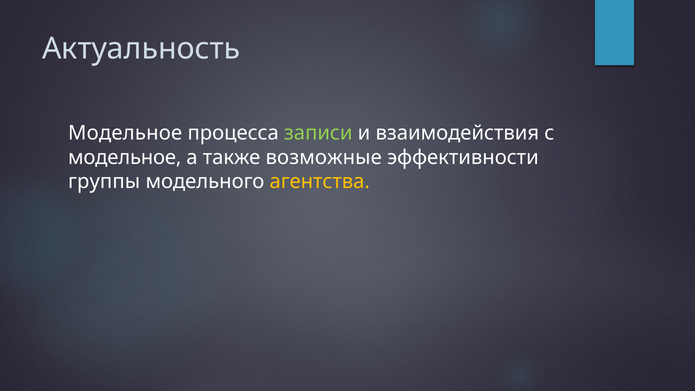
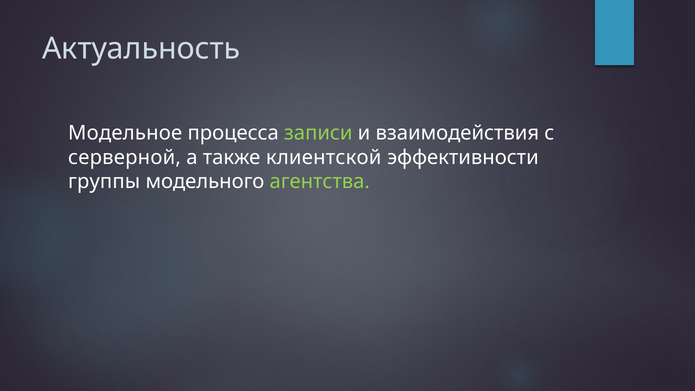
модельное at (125, 157): модельное -> серверной
возможные: возможные -> клиентской
агентства colour: yellow -> light green
